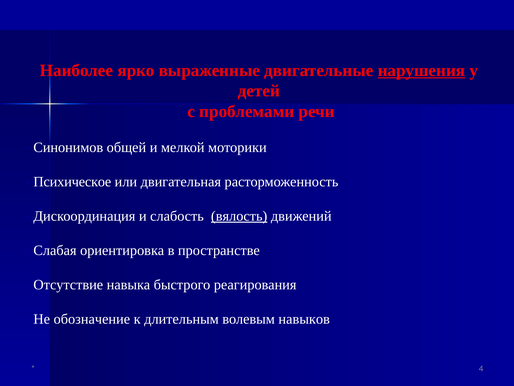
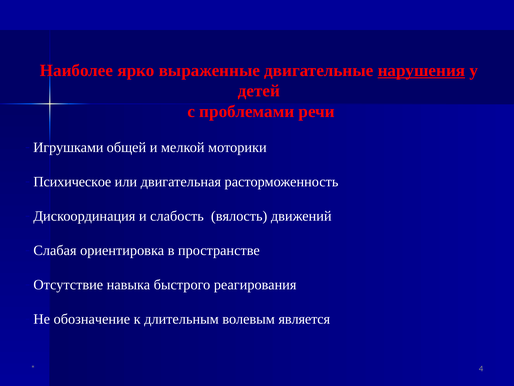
Синонимов: Синонимов -> Игрушками
вялость underline: present -> none
навыков: навыков -> является
